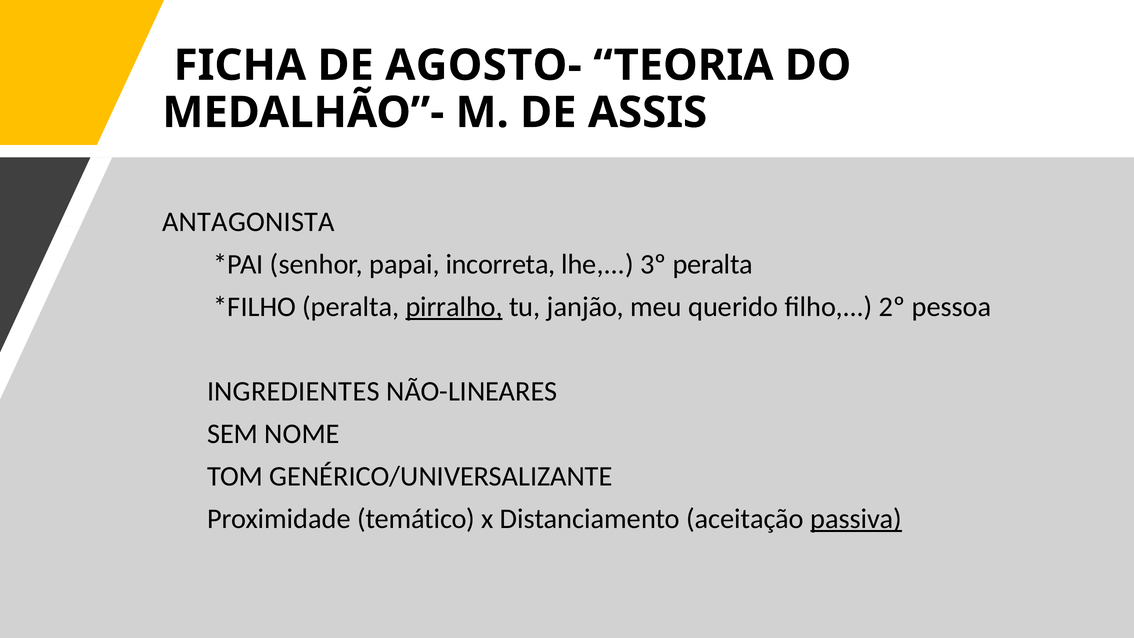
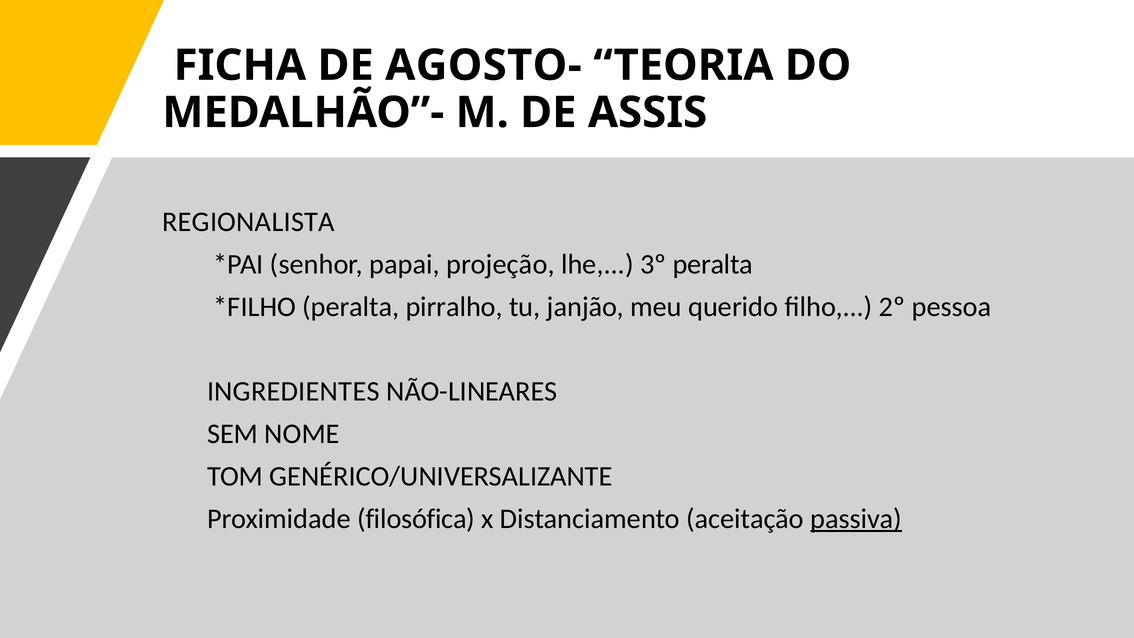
ANTAGONISTA: ANTAGONISTA -> REGIONALISTA
incorreta: incorreta -> projeção
pirralho underline: present -> none
temático: temático -> filosófica
